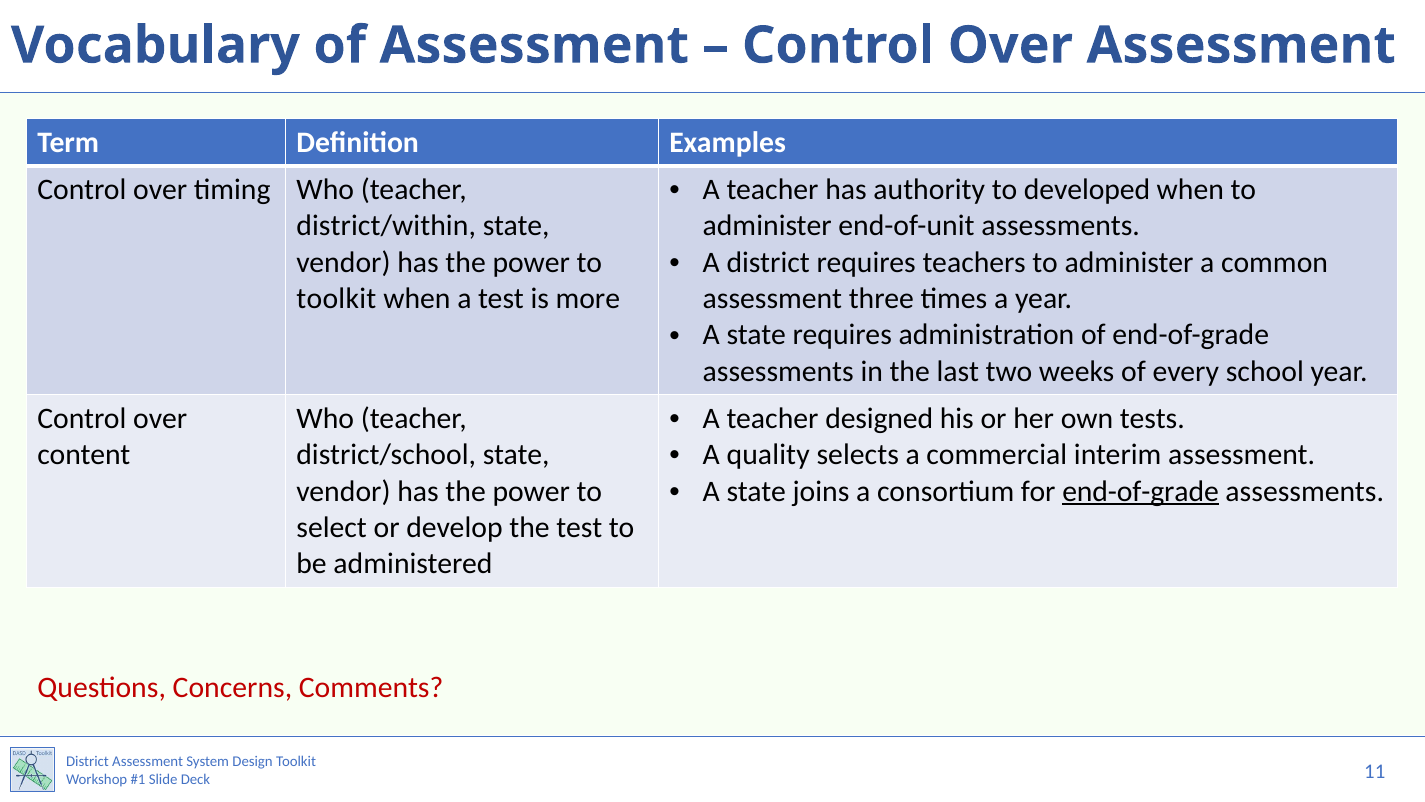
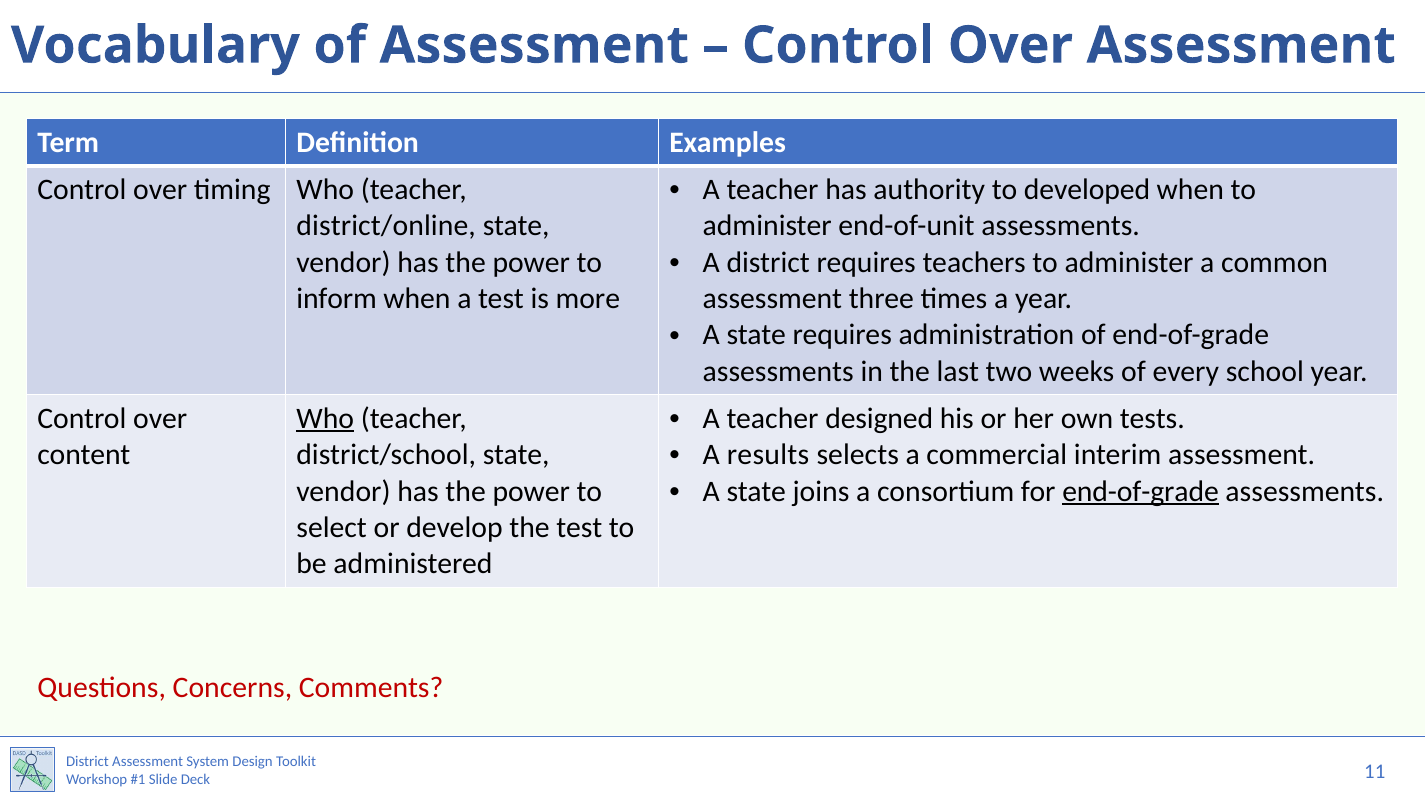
district/within: district/within -> district/online
toolkit at (336, 299): toolkit -> inform
Who at (325, 418) underline: none -> present
quality: quality -> results
